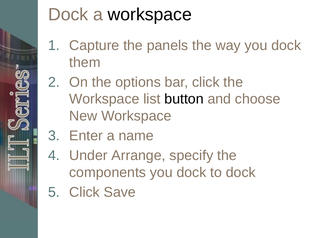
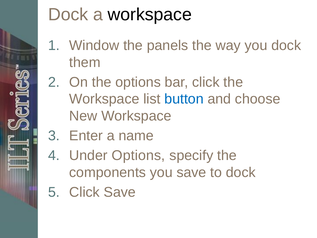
Capture: Capture -> Window
button colour: black -> blue
Under Arrange: Arrange -> Options
components you dock: dock -> save
